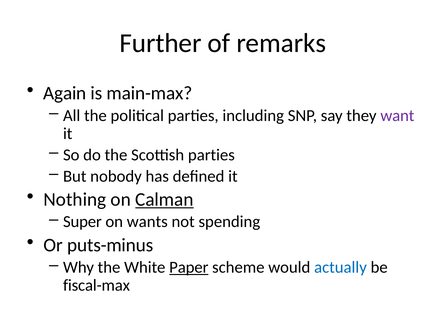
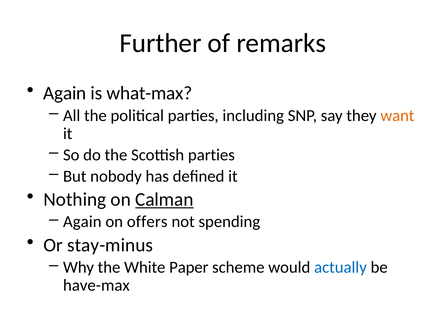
main-max: main-max -> what-max
want colour: purple -> orange
Super at (82, 221): Super -> Again
wants: wants -> offers
puts-minus: puts-minus -> stay-minus
Paper underline: present -> none
fiscal-max: fiscal-max -> have-max
